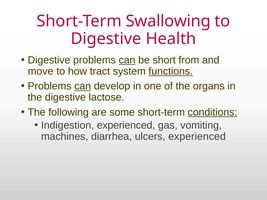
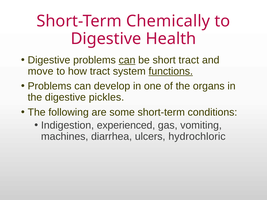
Swallowing: Swallowing -> Chemically
short from: from -> tract
can at (83, 86) underline: present -> none
lactose: lactose -> pickles
conditions underline: present -> none
ulcers experienced: experienced -> hydrochloric
